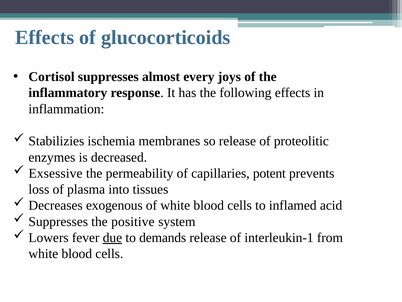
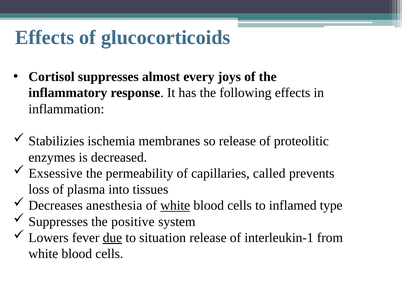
potent: potent -> called
exogenous: exogenous -> anesthesia
white at (175, 205) underline: none -> present
acid: acid -> type
demands: demands -> situation
